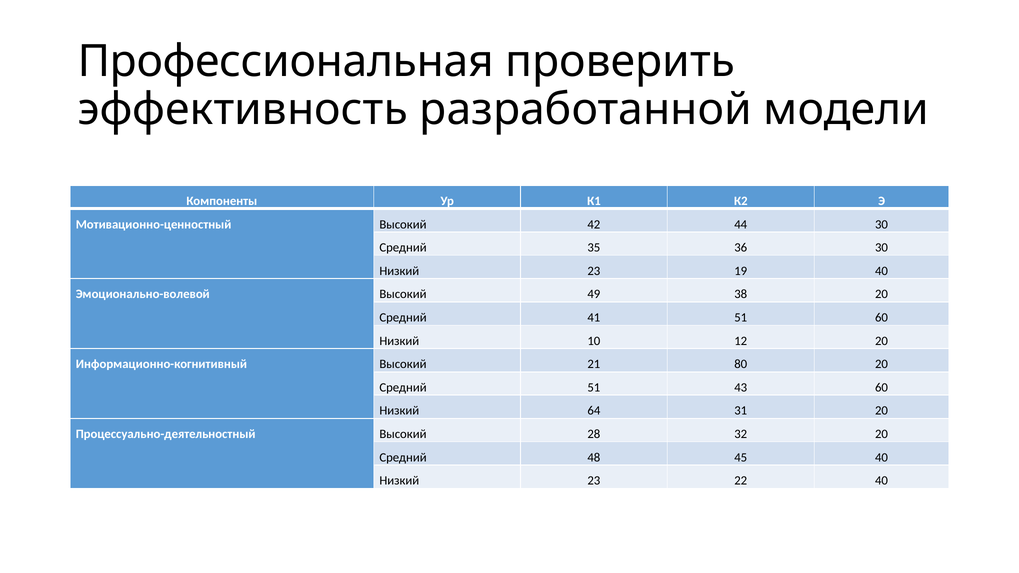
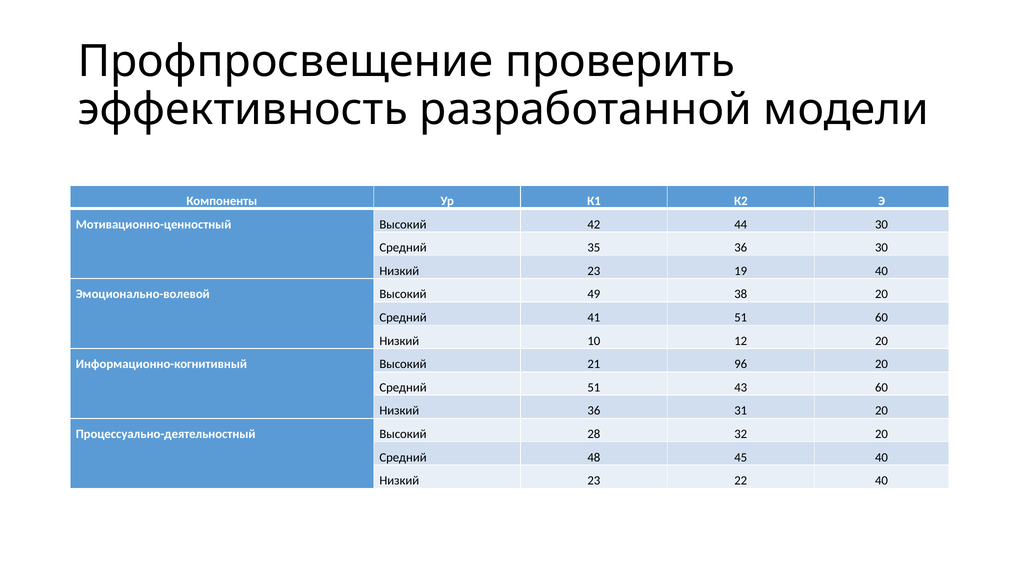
Профессиональная: Профессиональная -> Профпросвещение
80: 80 -> 96
Низкий 64: 64 -> 36
